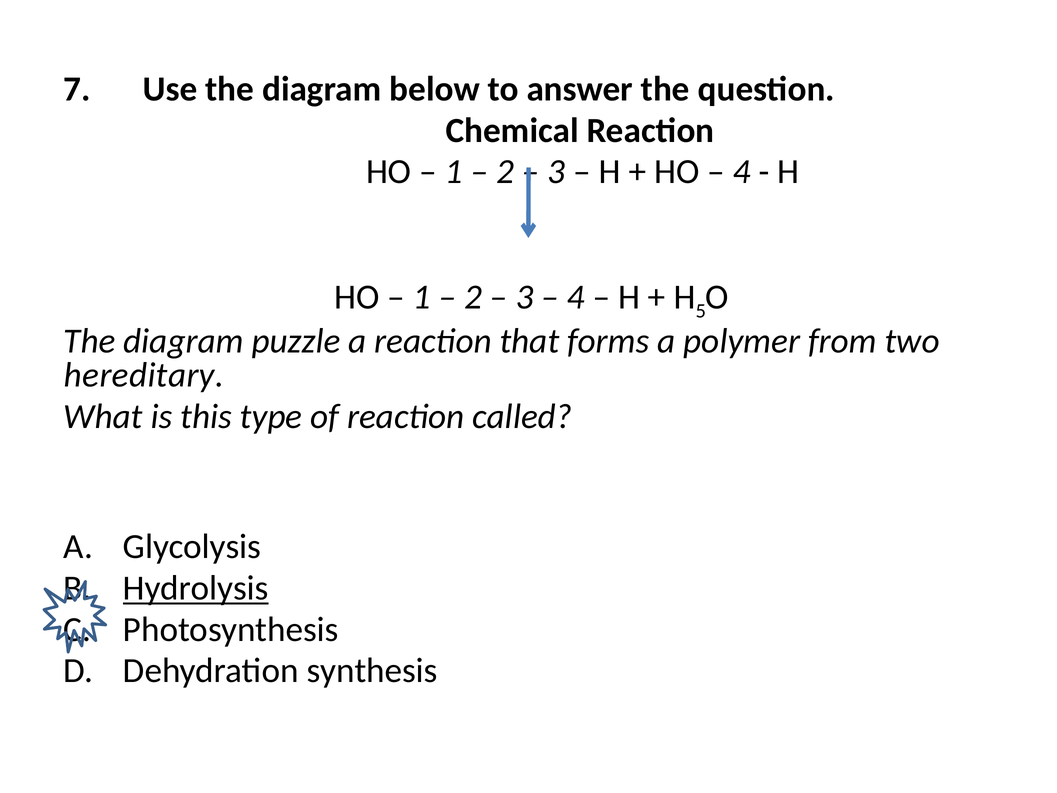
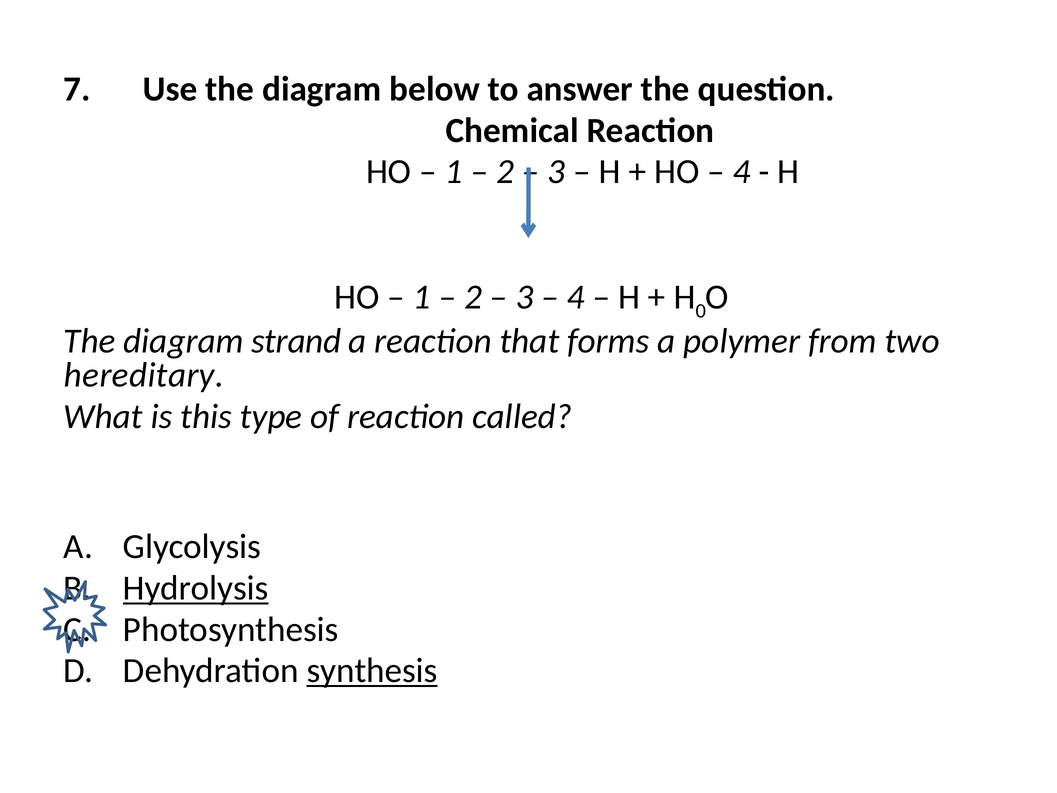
5: 5 -> 0
puzzle: puzzle -> strand
synthesis underline: none -> present
